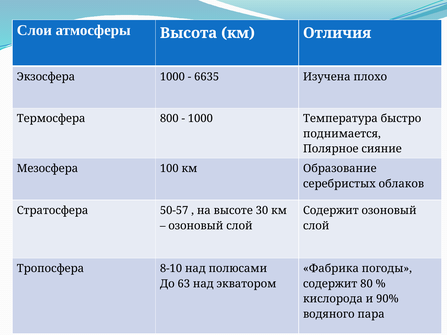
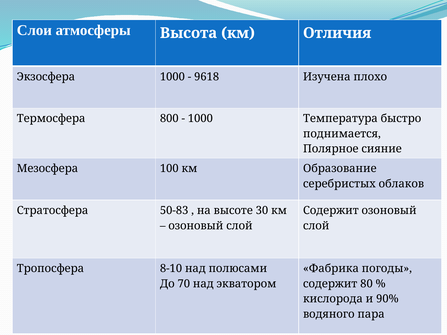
6635: 6635 -> 9618
50-57: 50-57 -> 50-83
63: 63 -> 70
